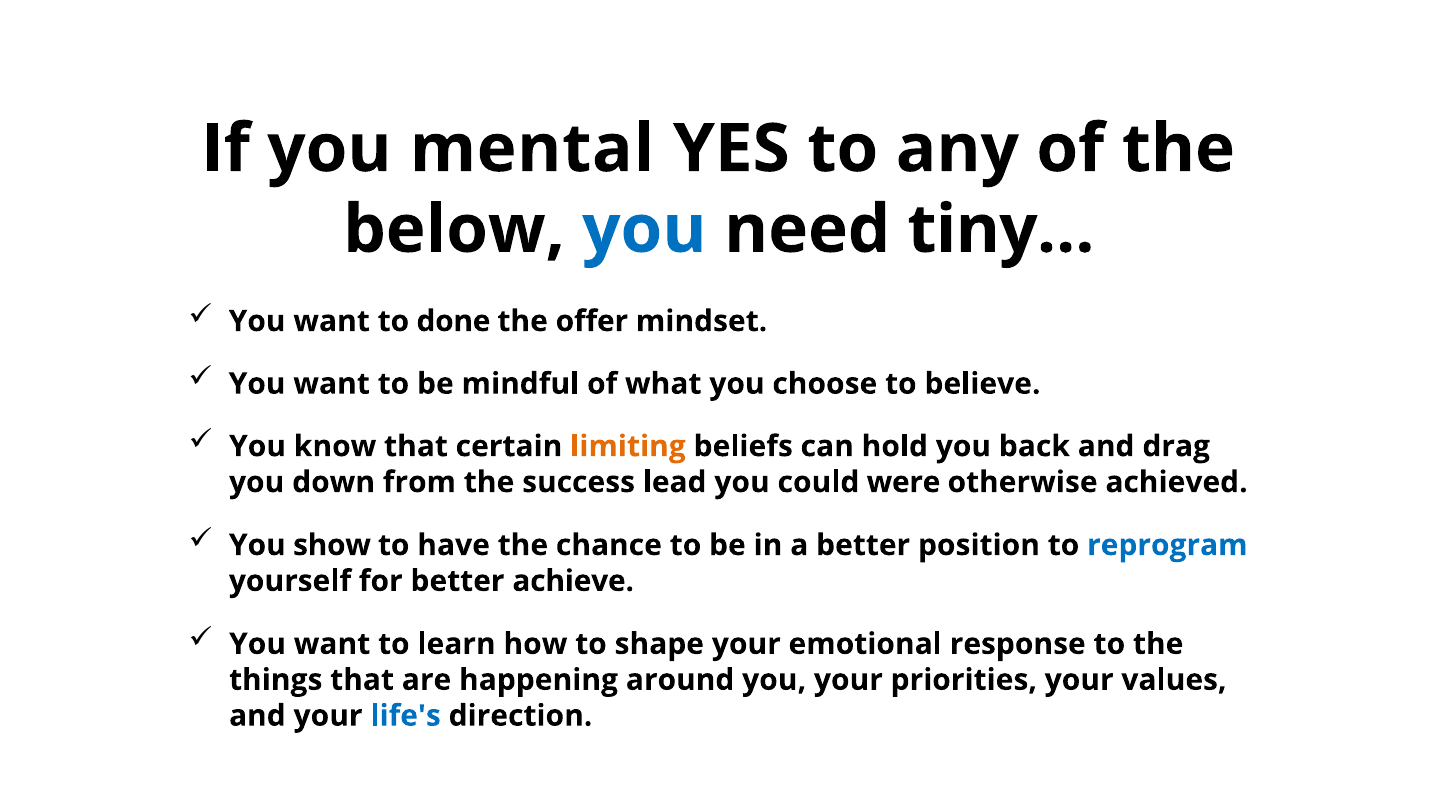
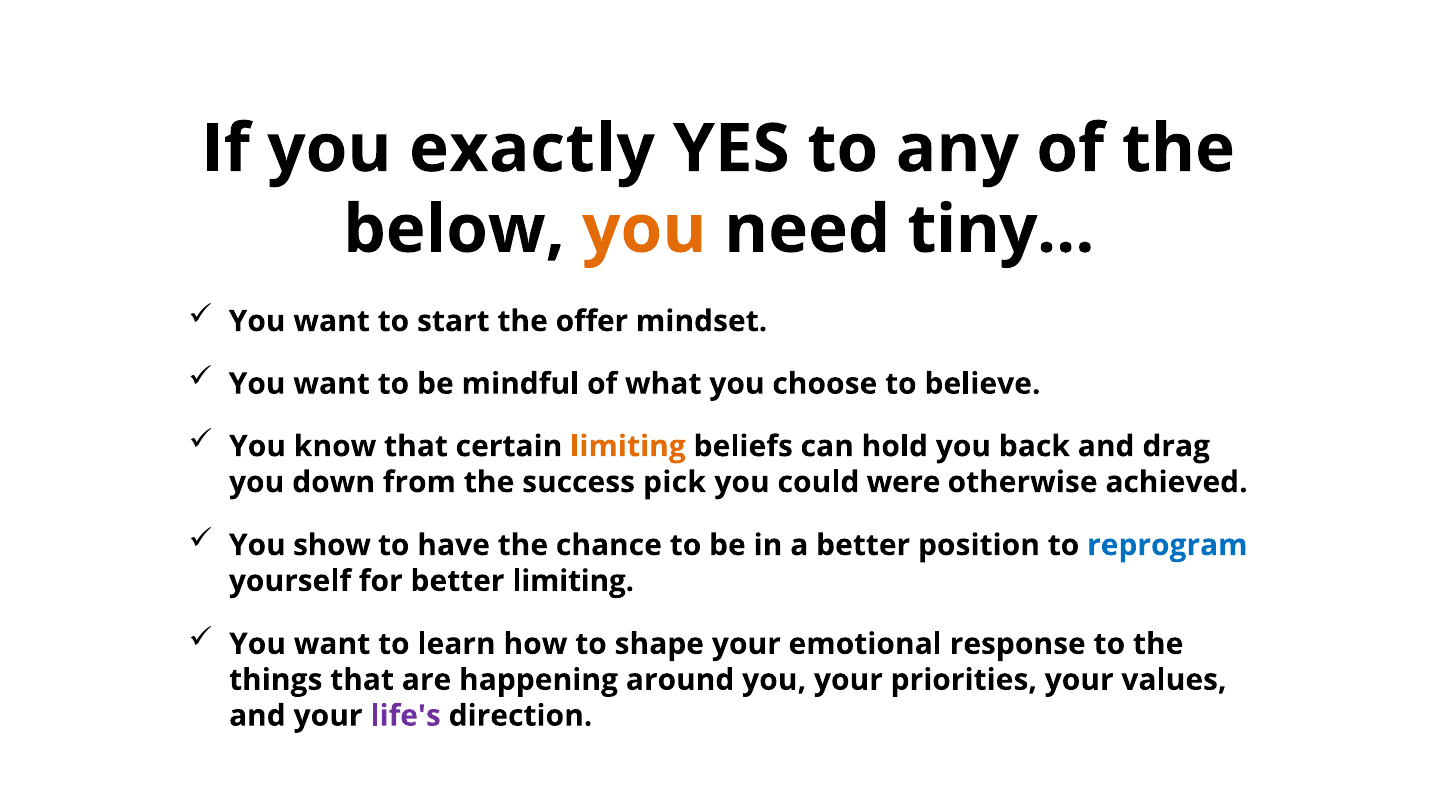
mental: mental -> exactly
you at (644, 230) colour: blue -> orange
done: done -> start
lead: lead -> pick
better achieve: achieve -> limiting
life's colour: blue -> purple
